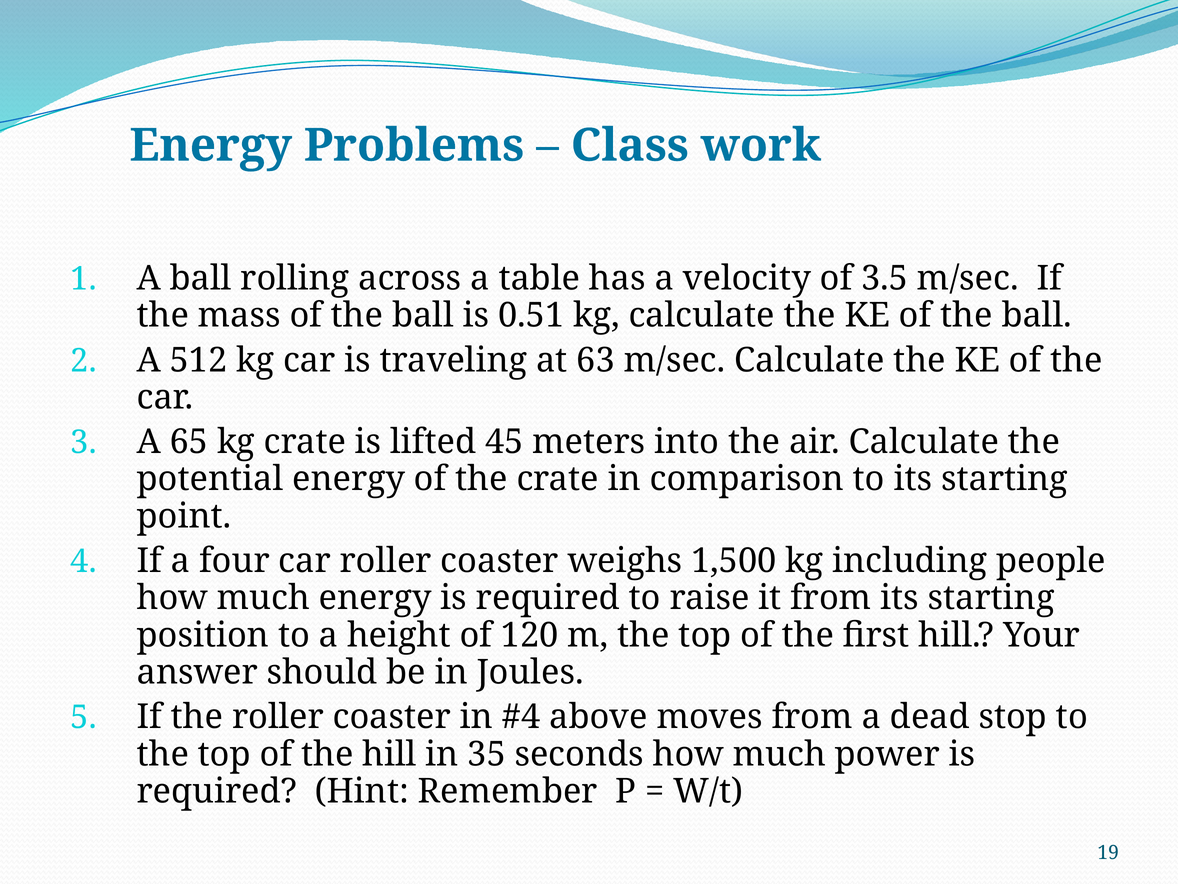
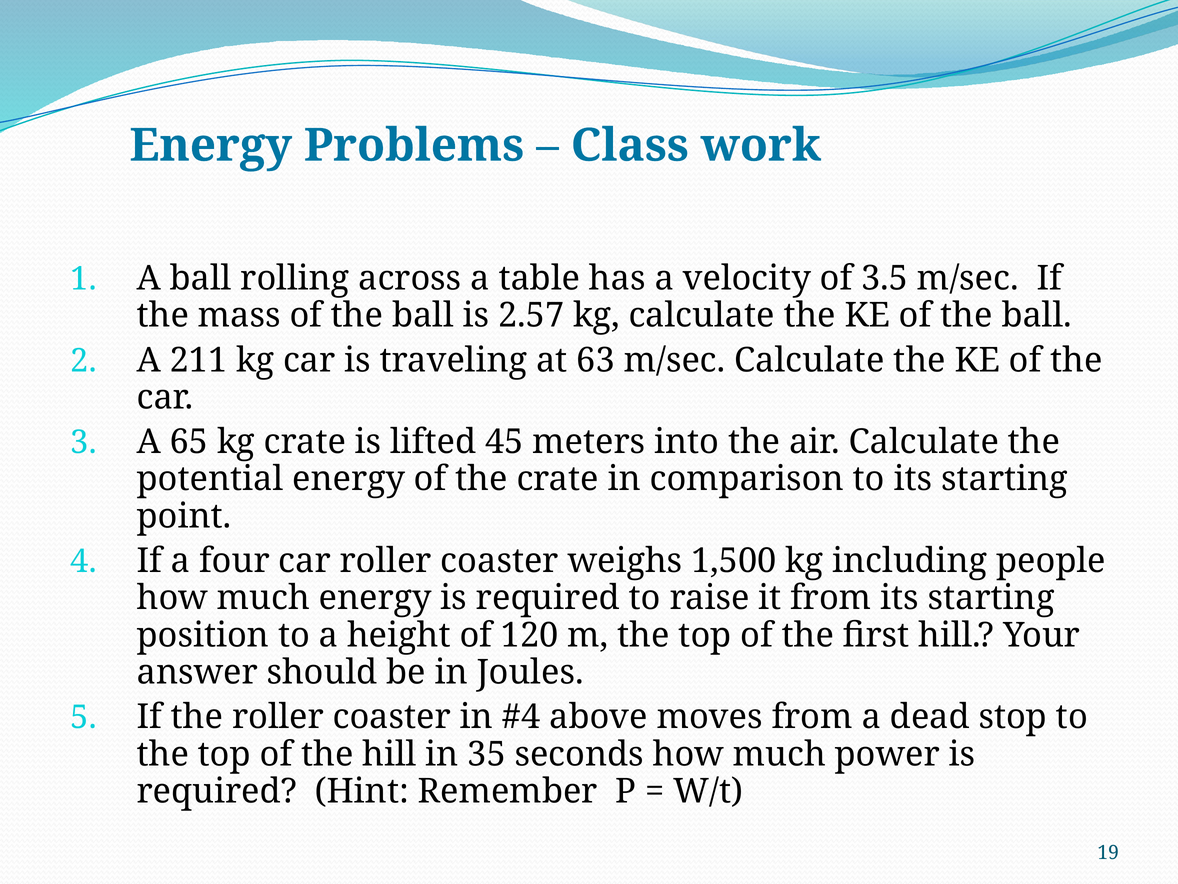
0.51: 0.51 -> 2.57
512: 512 -> 211
